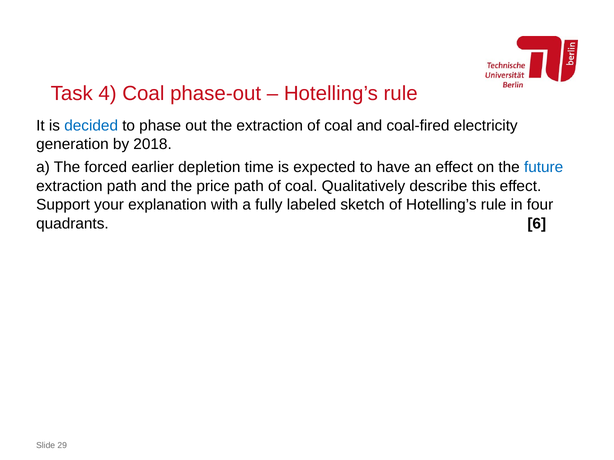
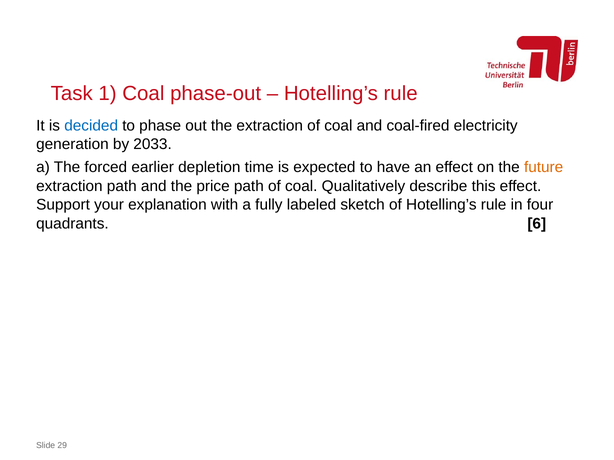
4: 4 -> 1
2018: 2018 -> 2033
future colour: blue -> orange
